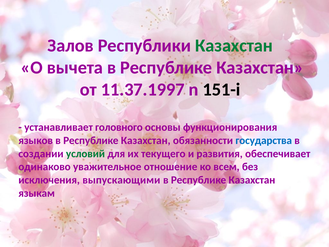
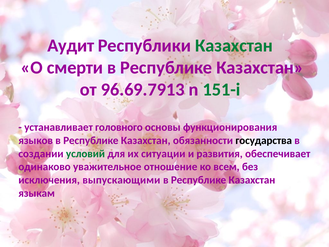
Залов: Залов -> Аудит
вычета: вычета -> смерти
11.37.1997: 11.37.1997 -> 96.69.7913
151-i colour: black -> green
государства colour: blue -> black
текущего: текущего -> ситуации
